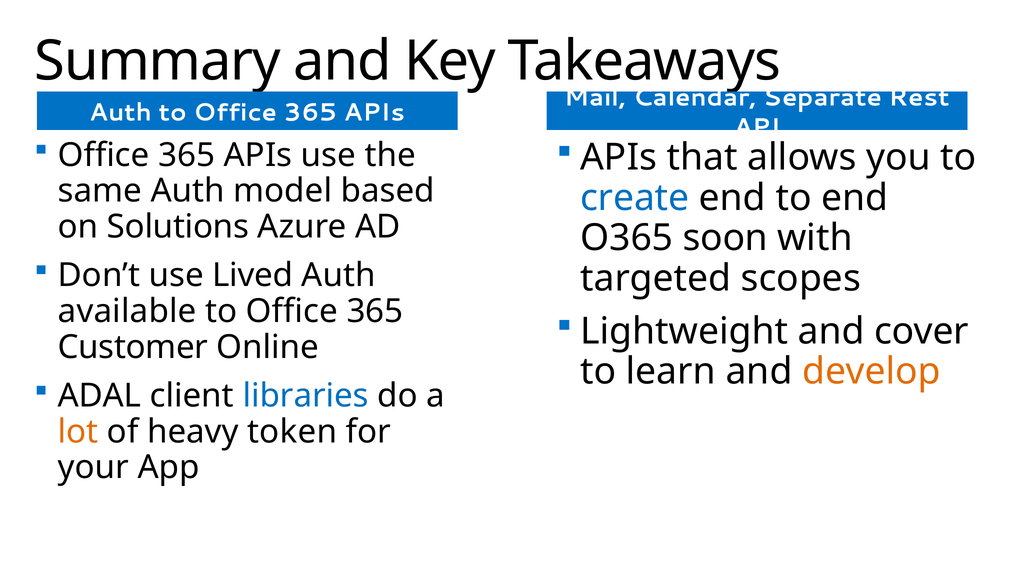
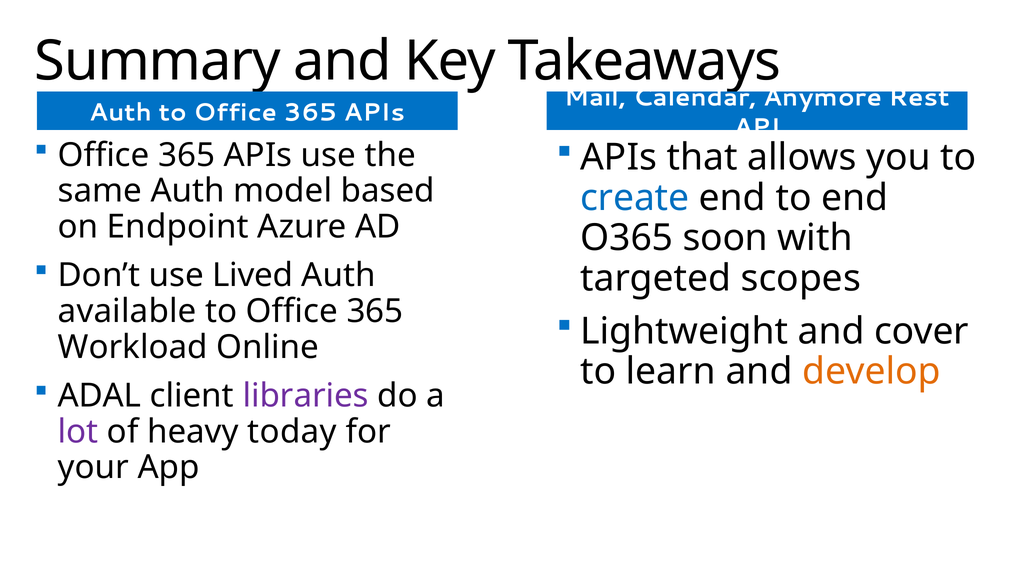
Separate: Separate -> Anymore
Solutions: Solutions -> Endpoint
Customer: Customer -> Workload
libraries colour: blue -> purple
lot colour: orange -> purple
token: token -> today
